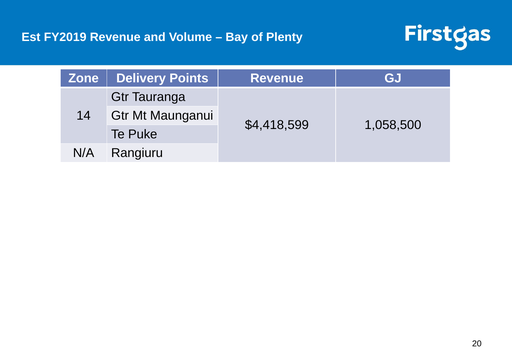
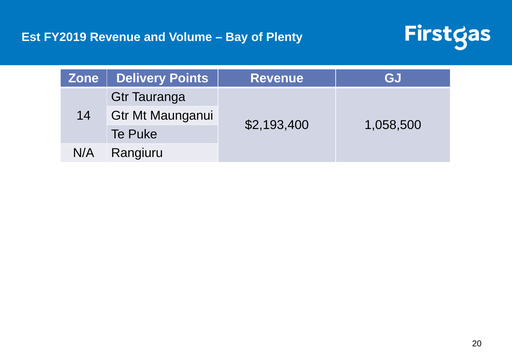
$4,418,599: $4,418,599 -> $2,193,400
